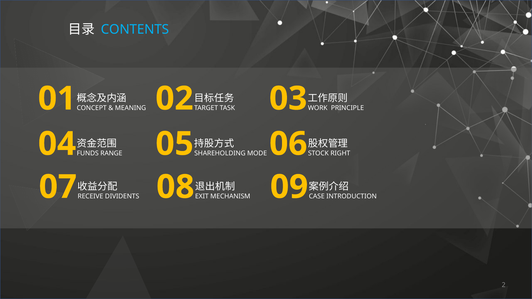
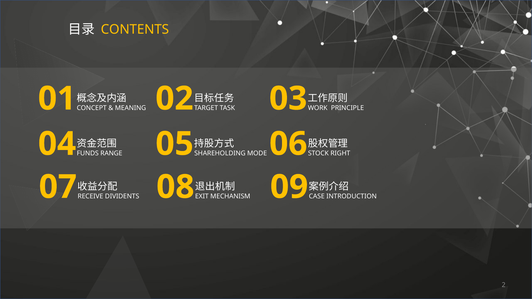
CONTENTS colour: light blue -> yellow
